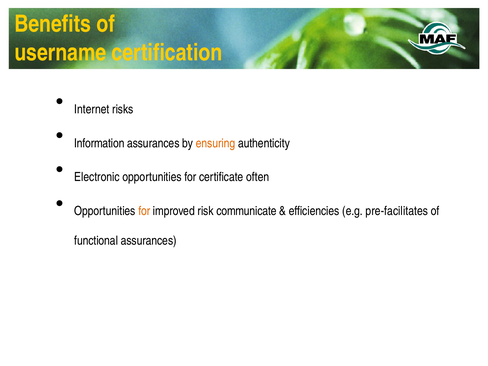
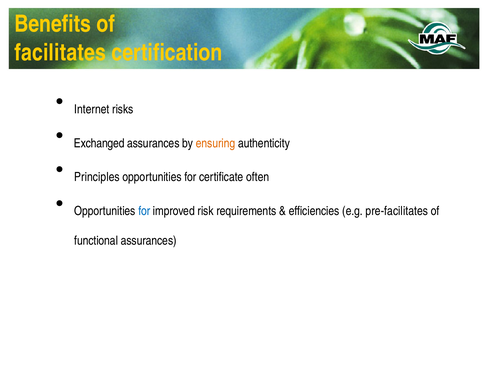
username: username -> facilitates
Information: Information -> Exchanged
Electronic: Electronic -> Principles
for at (144, 211) colour: orange -> blue
communicate: communicate -> requirements
